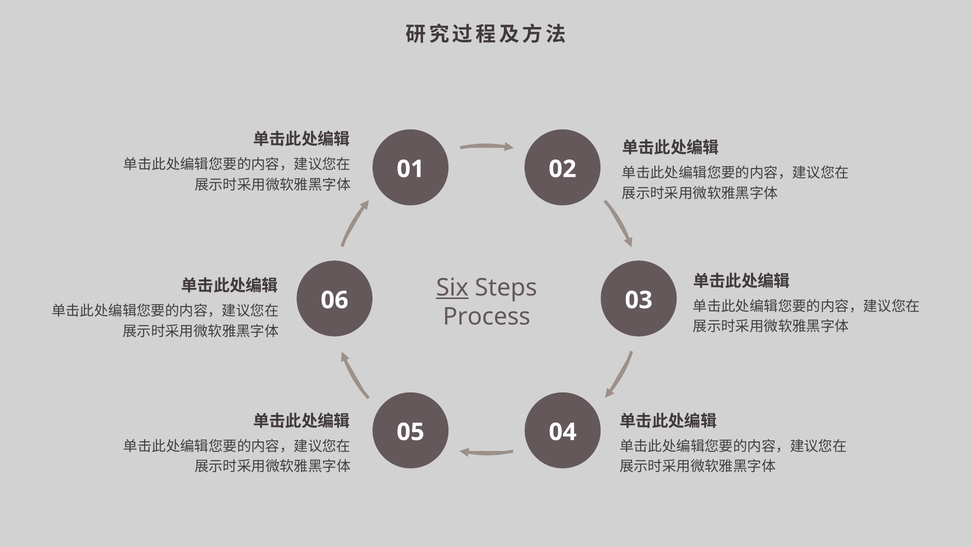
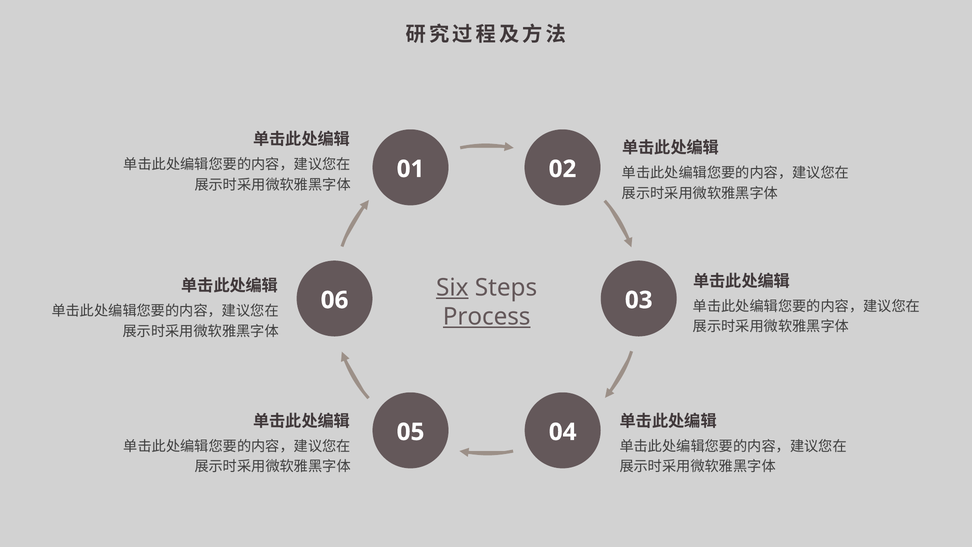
Process underline: none -> present
